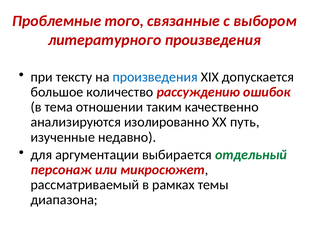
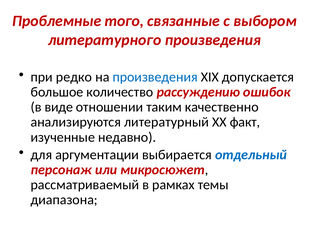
тексту: тексту -> редко
тема: тема -> виде
изолированно: изолированно -> литературный
путь: путь -> факт
отдельный colour: green -> blue
